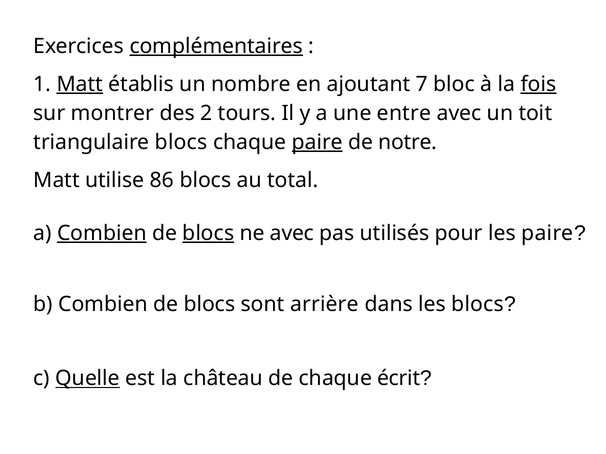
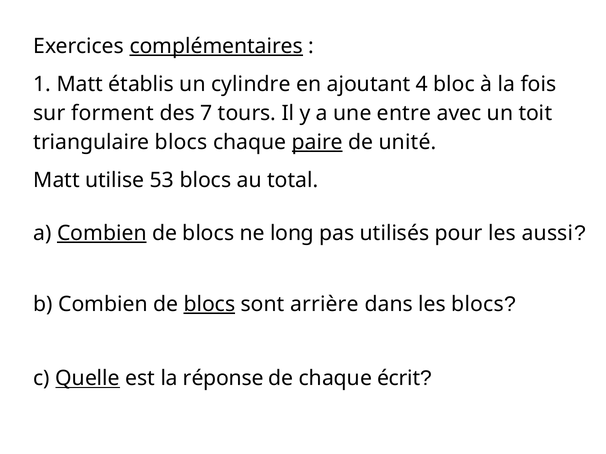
Matt at (80, 84) underline: present -> none
nombre: nombre -> cylindre
7: 7 -> 4
fois underline: present -> none
montrer: montrer -> forment
2: 2 -> 7
notre: notre -> unité
86: 86 -> 53
blocs at (208, 233) underline: present -> none
ne avec: avec -> long
les paire: paire -> aussi
blocs at (209, 305) underline: none -> present
château: château -> réponse
